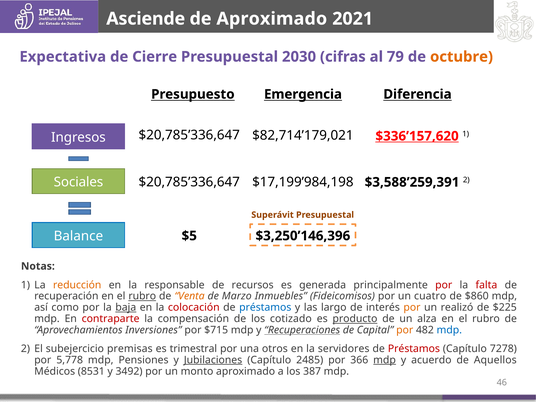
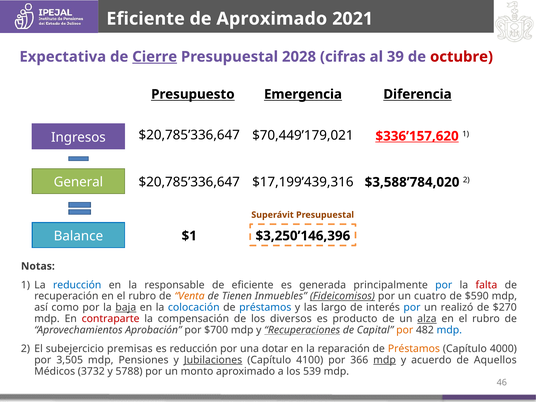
Asciende at (146, 19): Asciende -> Eficiente
Cierre underline: none -> present
2030: 2030 -> 2028
79: 79 -> 39
octubre colour: orange -> red
$82,714’179,021: $82,714’179,021 -> $70,449’179,021
Sociales: Sociales -> General
$17,199’984,198: $17,199’984,198 -> $17,199’439,316
$3,588’259,391: $3,588’259,391 -> $3,588’784,020
$5: $5 -> $1
reducción at (77, 285) colour: orange -> blue
de recursos: recursos -> eficiente
por at (444, 285) colour: red -> blue
rubro at (142, 296) underline: present -> none
Marzo: Marzo -> Tienen
Fideicomisos underline: none -> present
$860: $860 -> $590
colocación colour: red -> blue
por at (412, 307) colour: orange -> blue
$225: $225 -> $270
cotizado: cotizado -> diversos
producto underline: present -> none
alza underline: none -> present
Inversiones: Inversiones -> Aprobación
$715: $715 -> $700
es trimestral: trimestral -> reducción
otros: otros -> dotar
servidores: servidores -> reparación
Préstamos at (414, 349) colour: red -> orange
7278: 7278 -> 4000
5,778: 5,778 -> 3,505
2485: 2485 -> 4100
8531: 8531 -> 3732
3492: 3492 -> 5788
387: 387 -> 539
